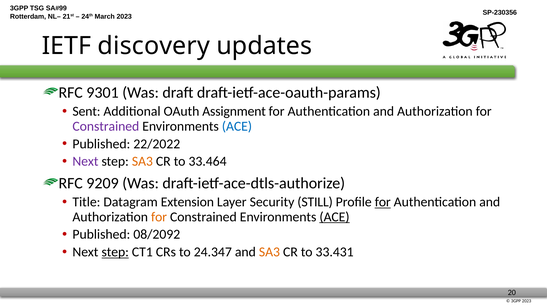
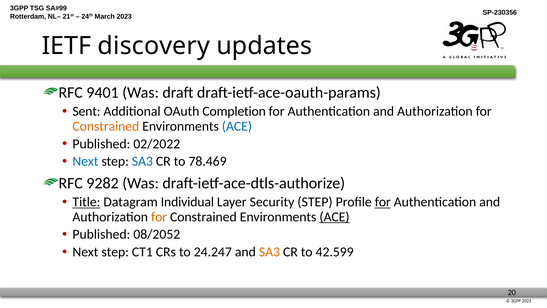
9301: 9301 -> 9401
Assignment: Assignment -> Completion
Constrained at (106, 126) colour: purple -> orange
22/2022: 22/2022 -> 02/2022
Next at (85, 161) colour: purple -> blue
SA3 at (142, 161) colour: orange -> blue
33.464: 33.464 -> 78.469
9209: 9209 -> 9282
Title underline: none -> present
Extension: Extension -> Individual
Security STILL: STILL -> STEP
08/2092: 08/2092 -> 08/2052
step at (115, 252) underline: present -> none
24.347: 24.347 -> 24.247
33.431: 33.431 -> 42.599
